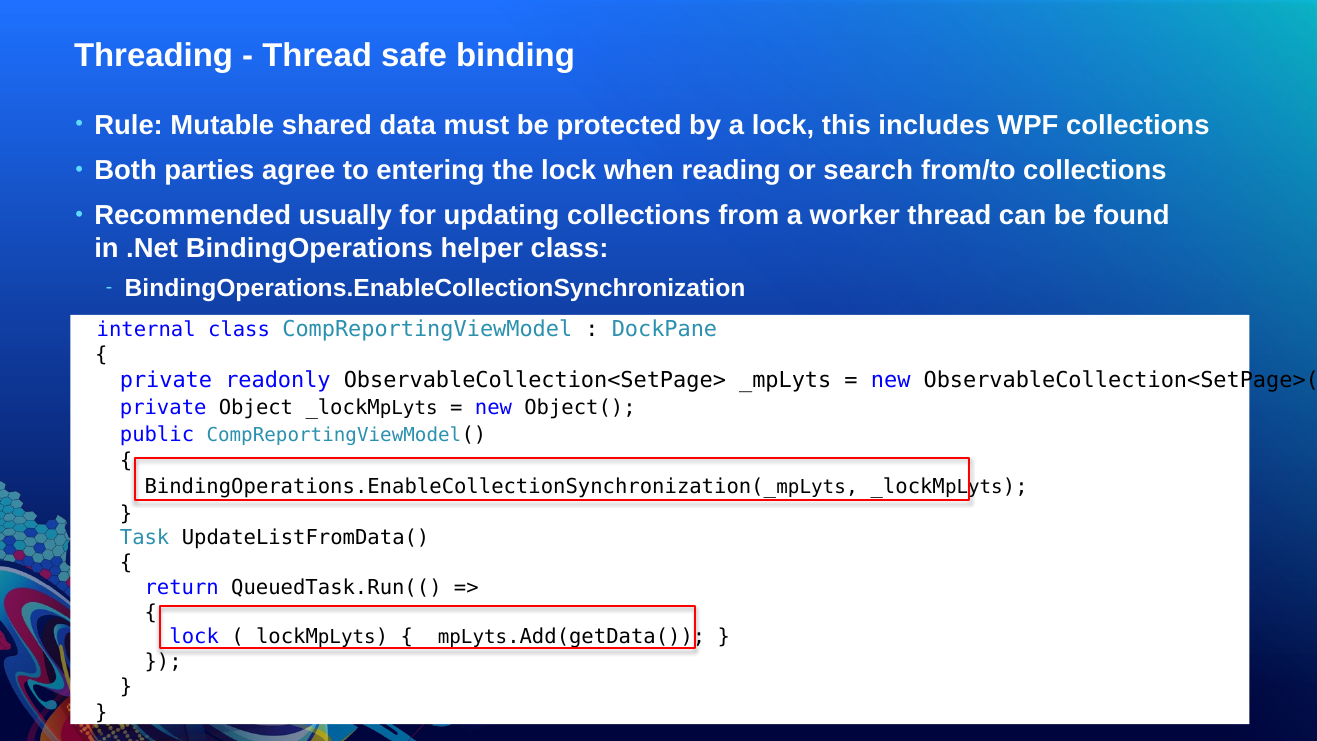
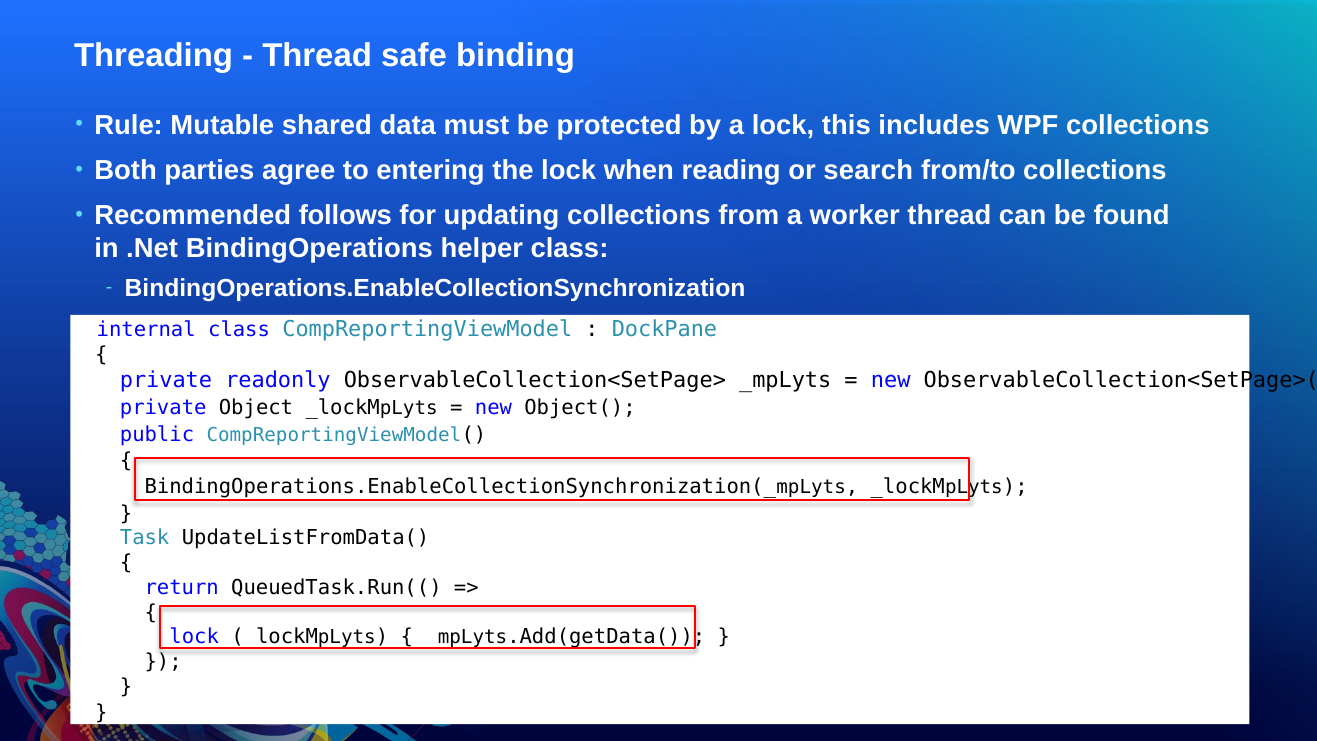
usually: usually -> follows
